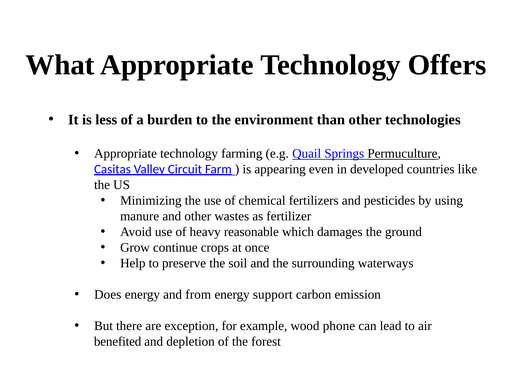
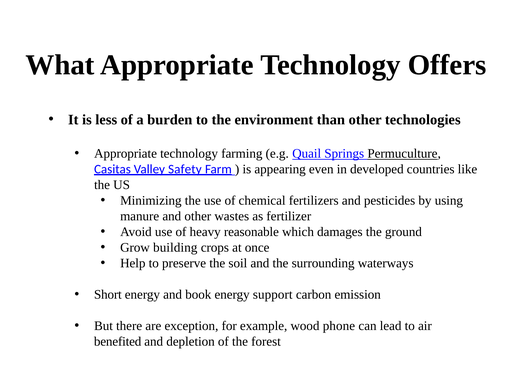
Circuit: Circuit -> Safety
continue: continue -> building
Does: Does -> Short
from: from -> book
